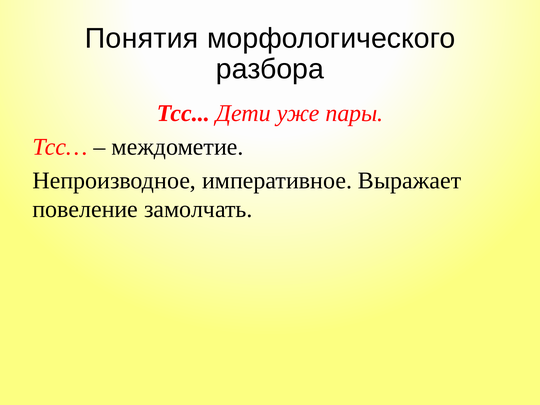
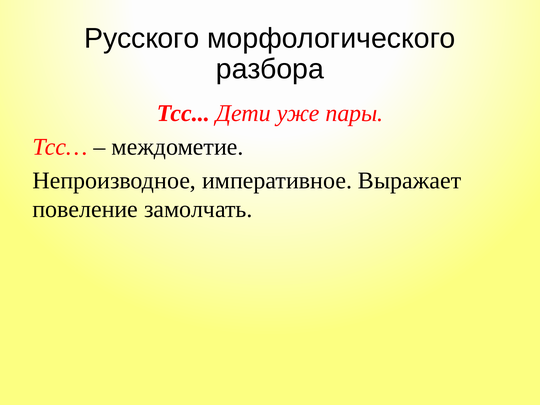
Понятия: Понятия -> Русского
